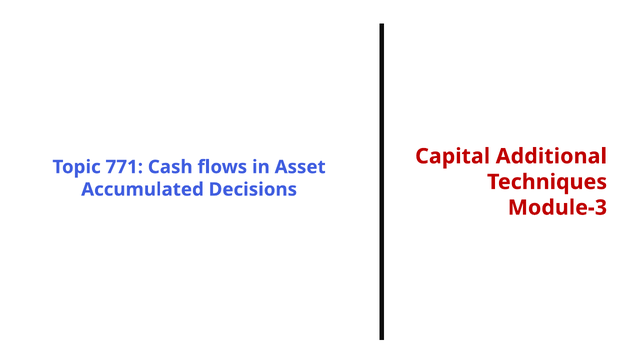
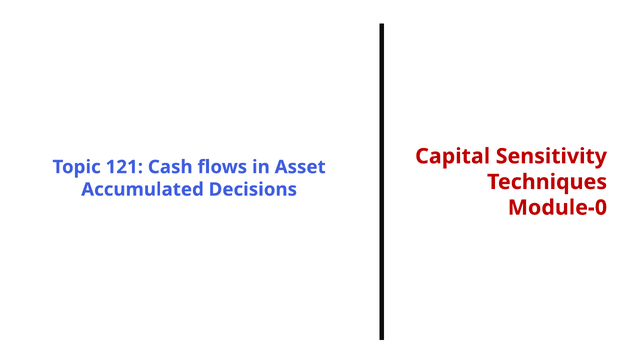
Additional: Additional -> Sensitivity
771: 771 -> 121
Module-3: Module-3 -> Module-0
